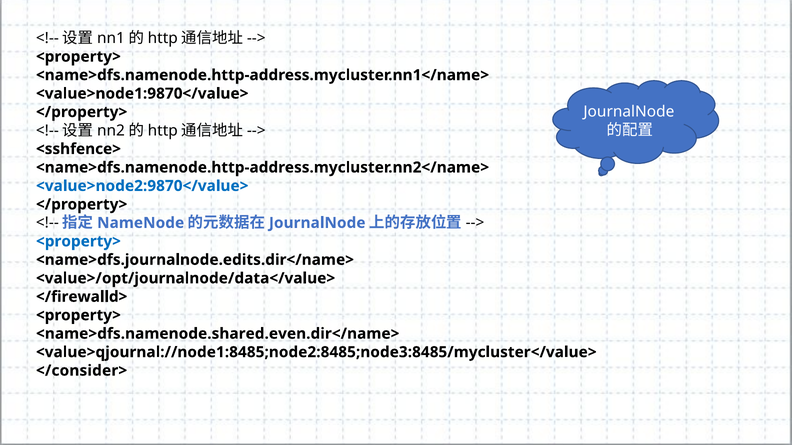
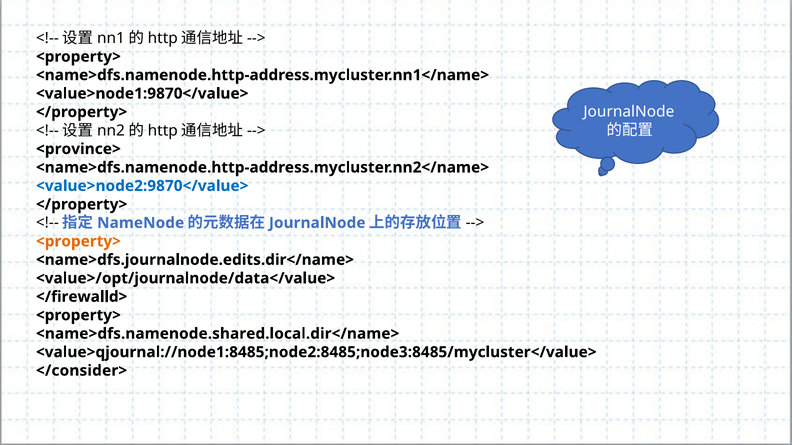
<sshfence>: <sshfence> -> <province>
<property> at (78, 242) colour: blue -> orange
<name>dfs.namenode.shared.even.dir</name>: <name>dfs.namenode.shared.even.dir</name> -> <name>dfs.namenode.shared.local.dir</name>
